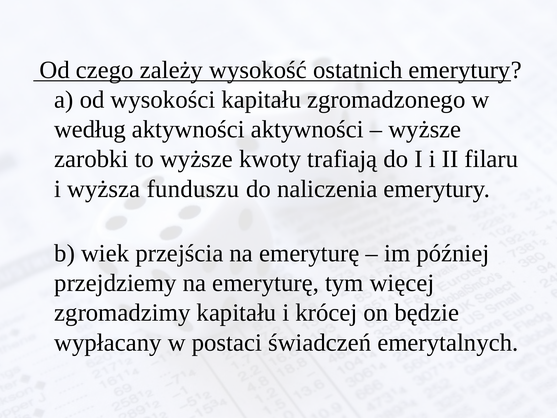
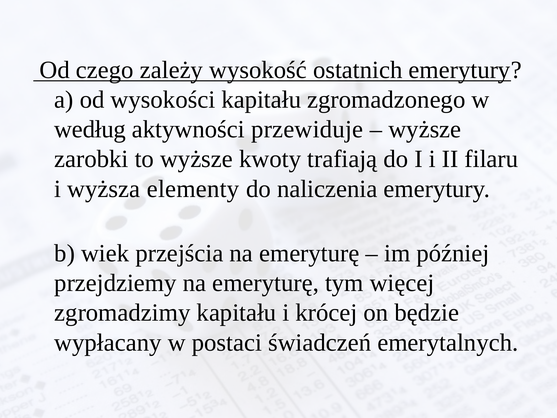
aktywności aktywności: aktywności -> przewiduje
funduszu: funduszu -> elementy
